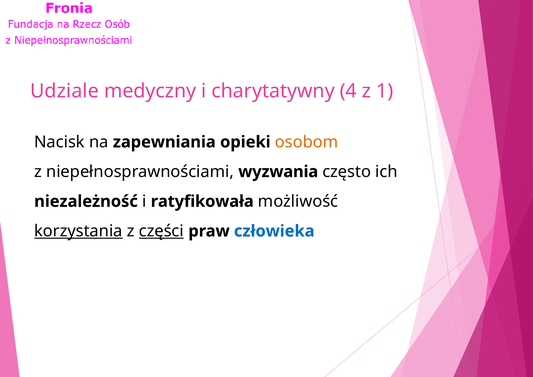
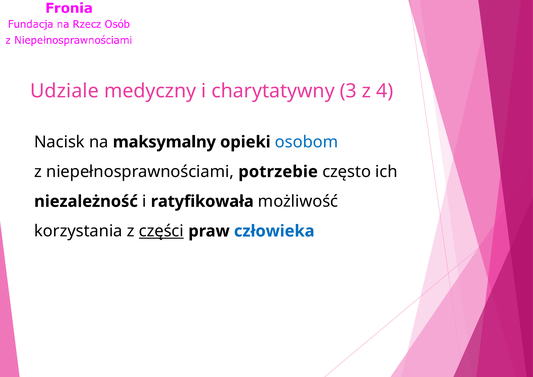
4: 4 -> 3
1: 1 -> 4
zapewniania: zapewniania -> maksymalny
osobom colour: orange -> blue
wyzwania: wyzwania -> potrzebie
korzystania underline: present -> none
